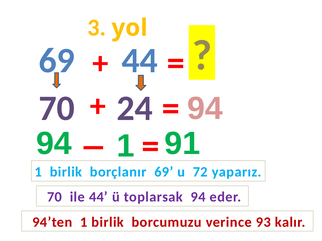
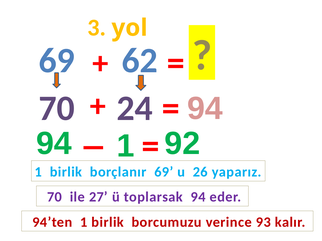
44 at (140, 61): 44 -> 62
91: 91 -> 92
72: 72 -> 26
ile 44: 44 -> 27
